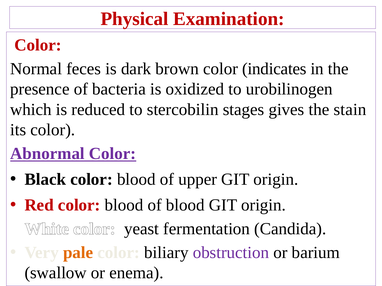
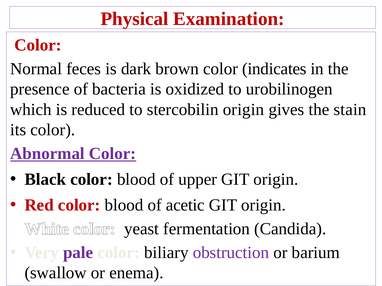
stercobilin stages: stages -> origin
of blood: blood -> acetic
pale colour: orange -> purple
